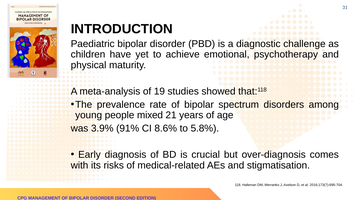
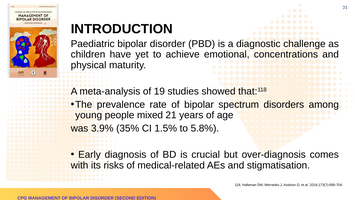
psychotherapy: psychotherapy -> concentrations
91%: 91% -> 35%
8.6%: 8.6% -> 1.5%
